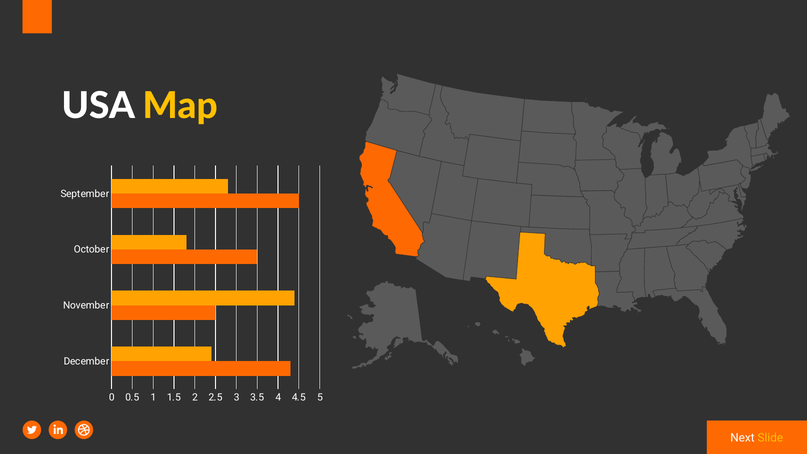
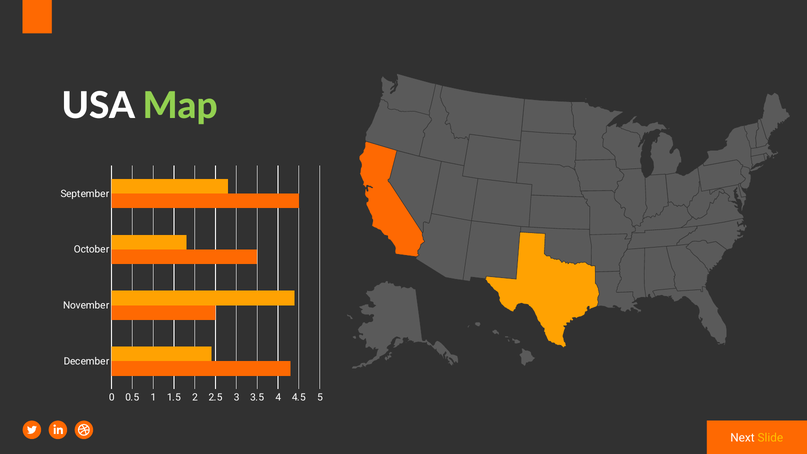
Map colour: yellow -> light green
